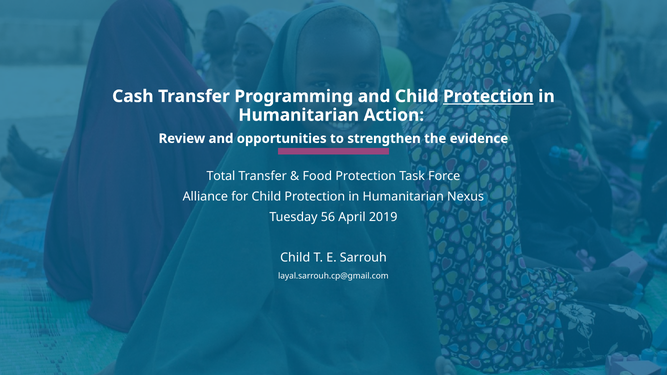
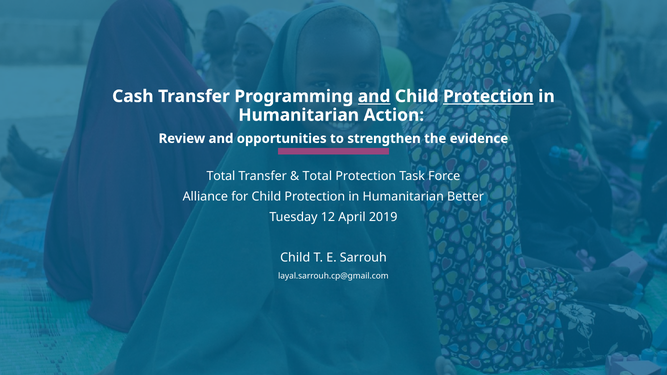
and at (374, 96) underline: none -> present
Food at (317, 176): Food -> Total
Nexus: Nexus -> Better
56: 56 -> 12
